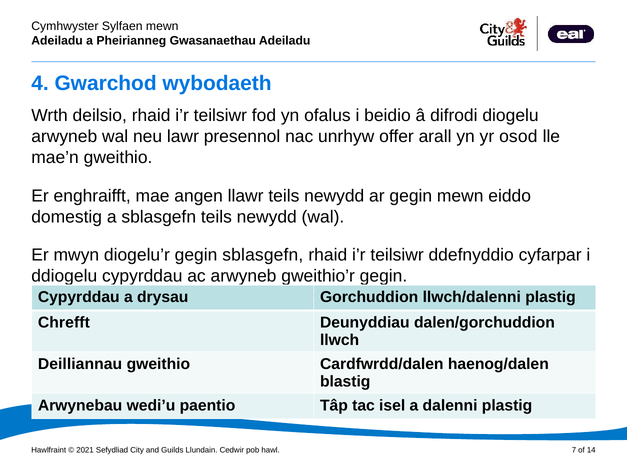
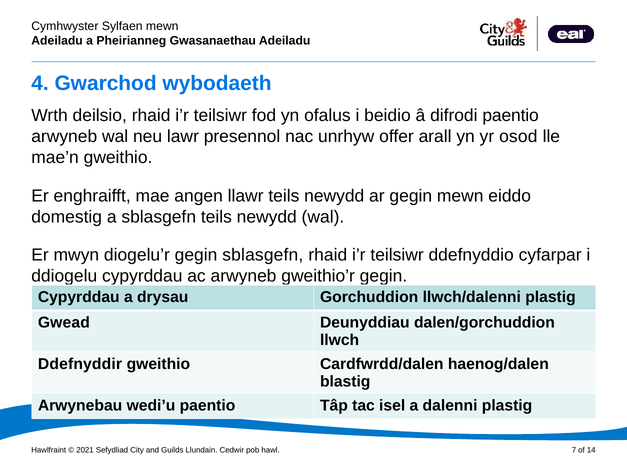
difrodi diogelu: diogelu -> paentio
Chrefft: Chrefft -> Gwead
Deilliannau: Deilliannau -> Ddefnyddir
